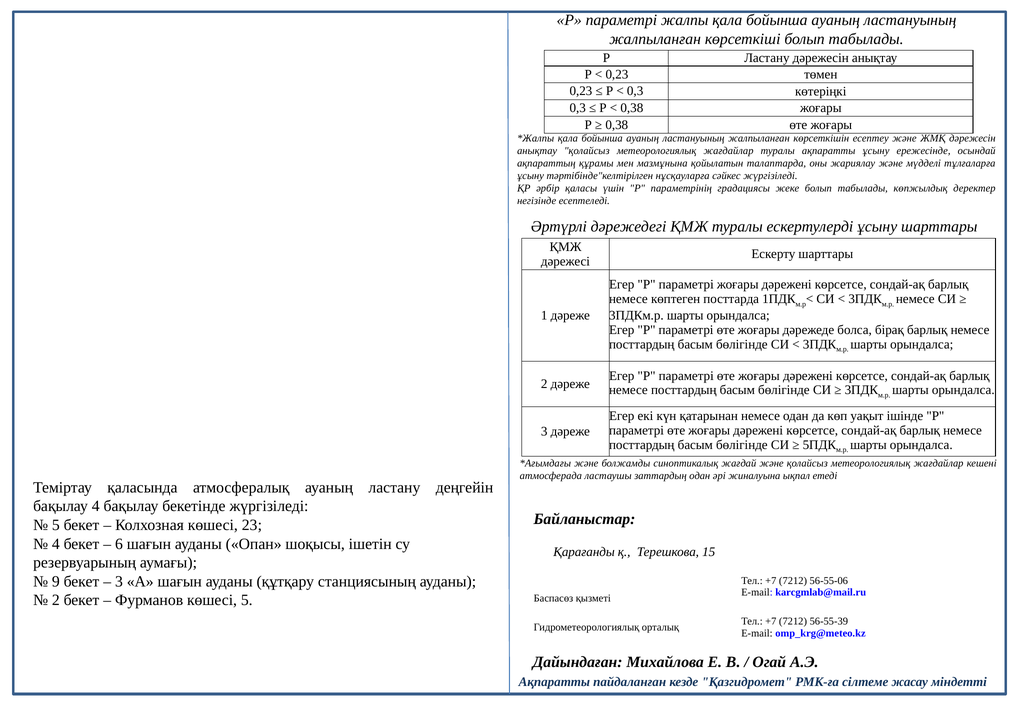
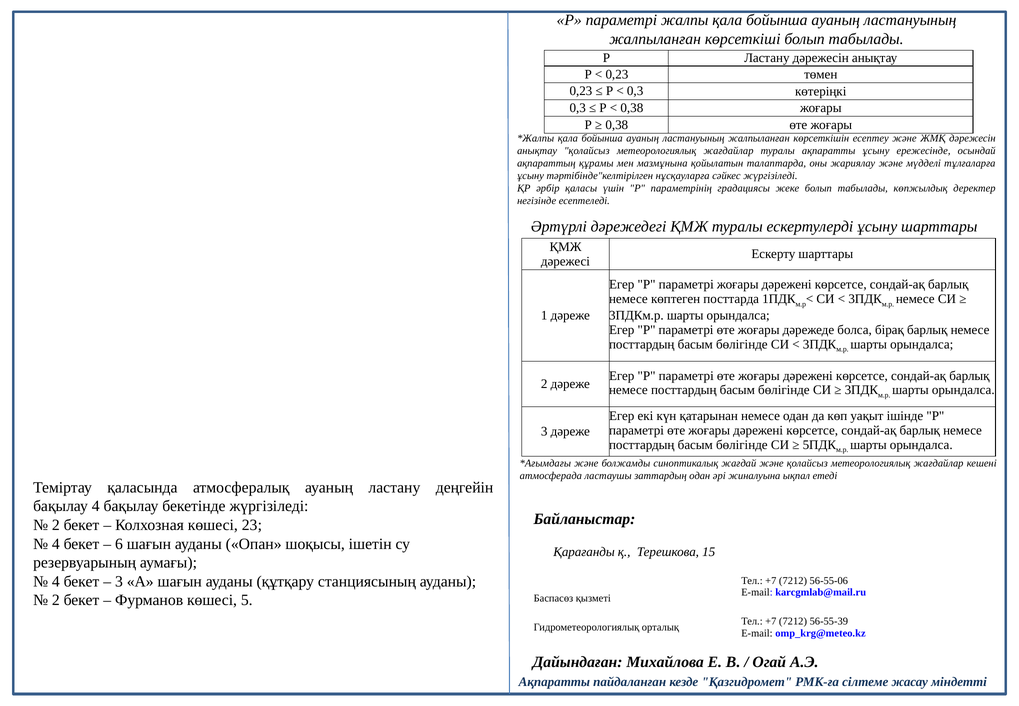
5 at (56, 525): 5 -> 2
9 at (56, 581): 9 -> 4
